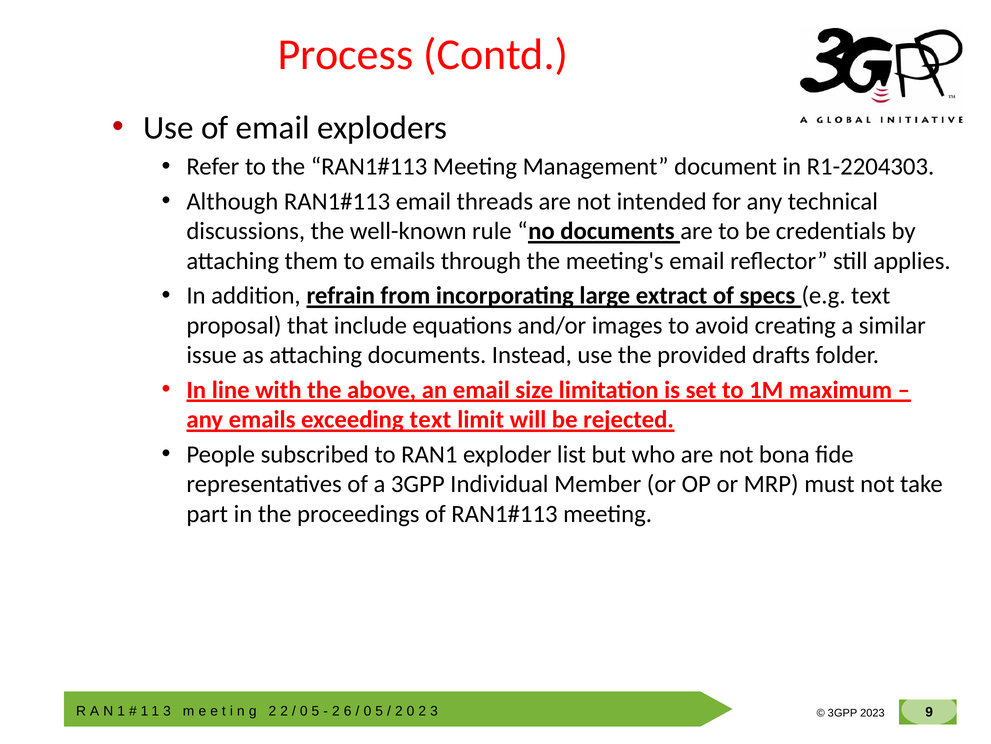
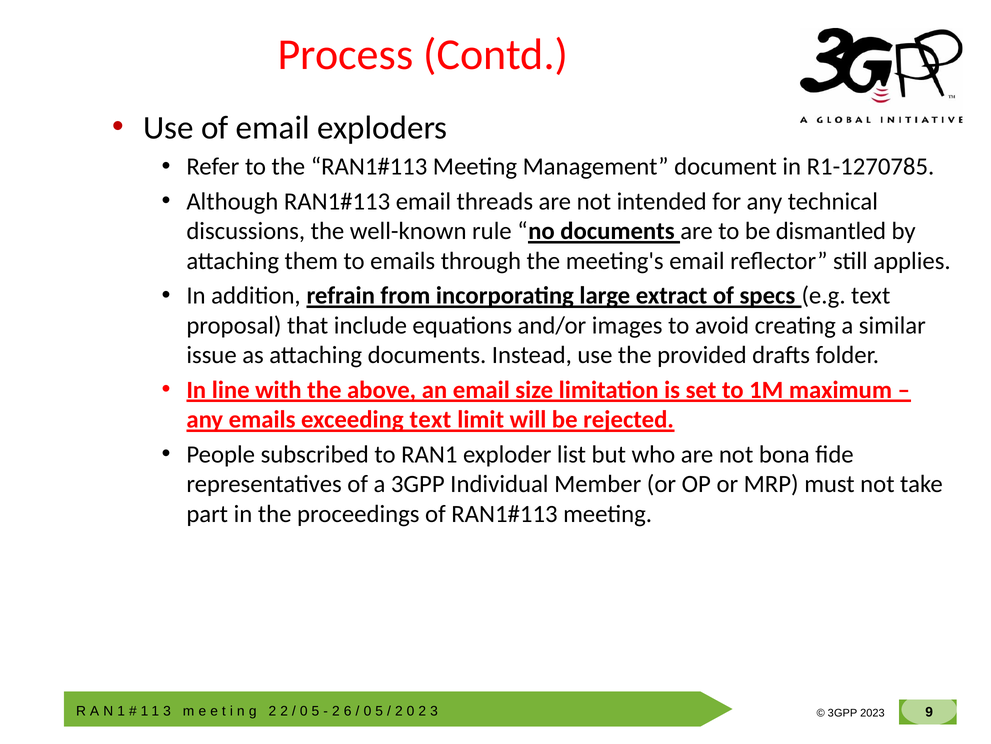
R1-2204303: R1-2204303 -> R1-1270785
credentials: credentials -> dismantled
